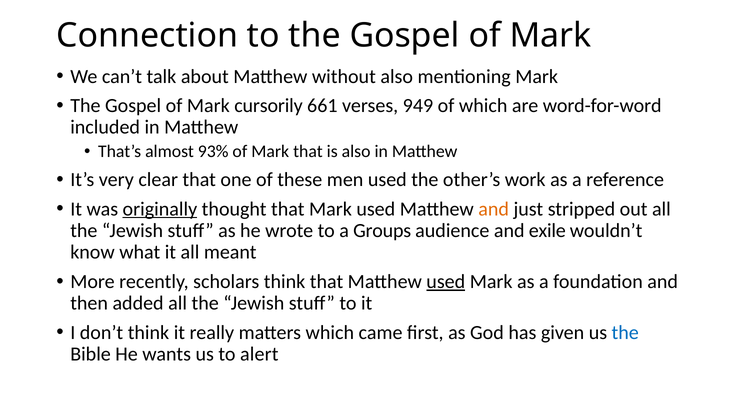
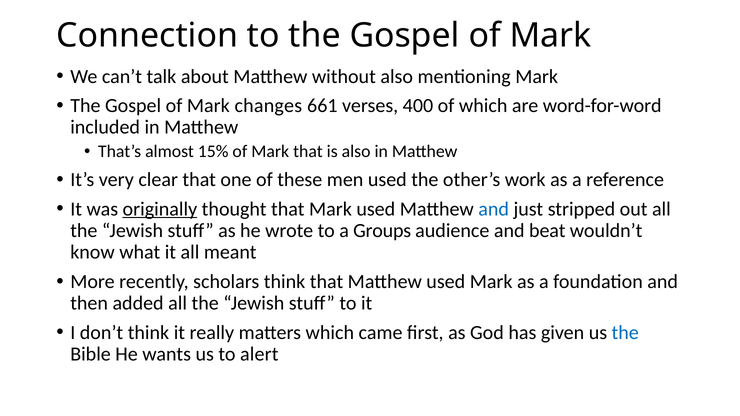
cursorily: cursorily -> changes
949: 949 -> 400
93%: 93% -> 15%
and at (494, 209) colour: orange -> blue
exile: exile -> beat
used at (446, 282) underline: present -> none
